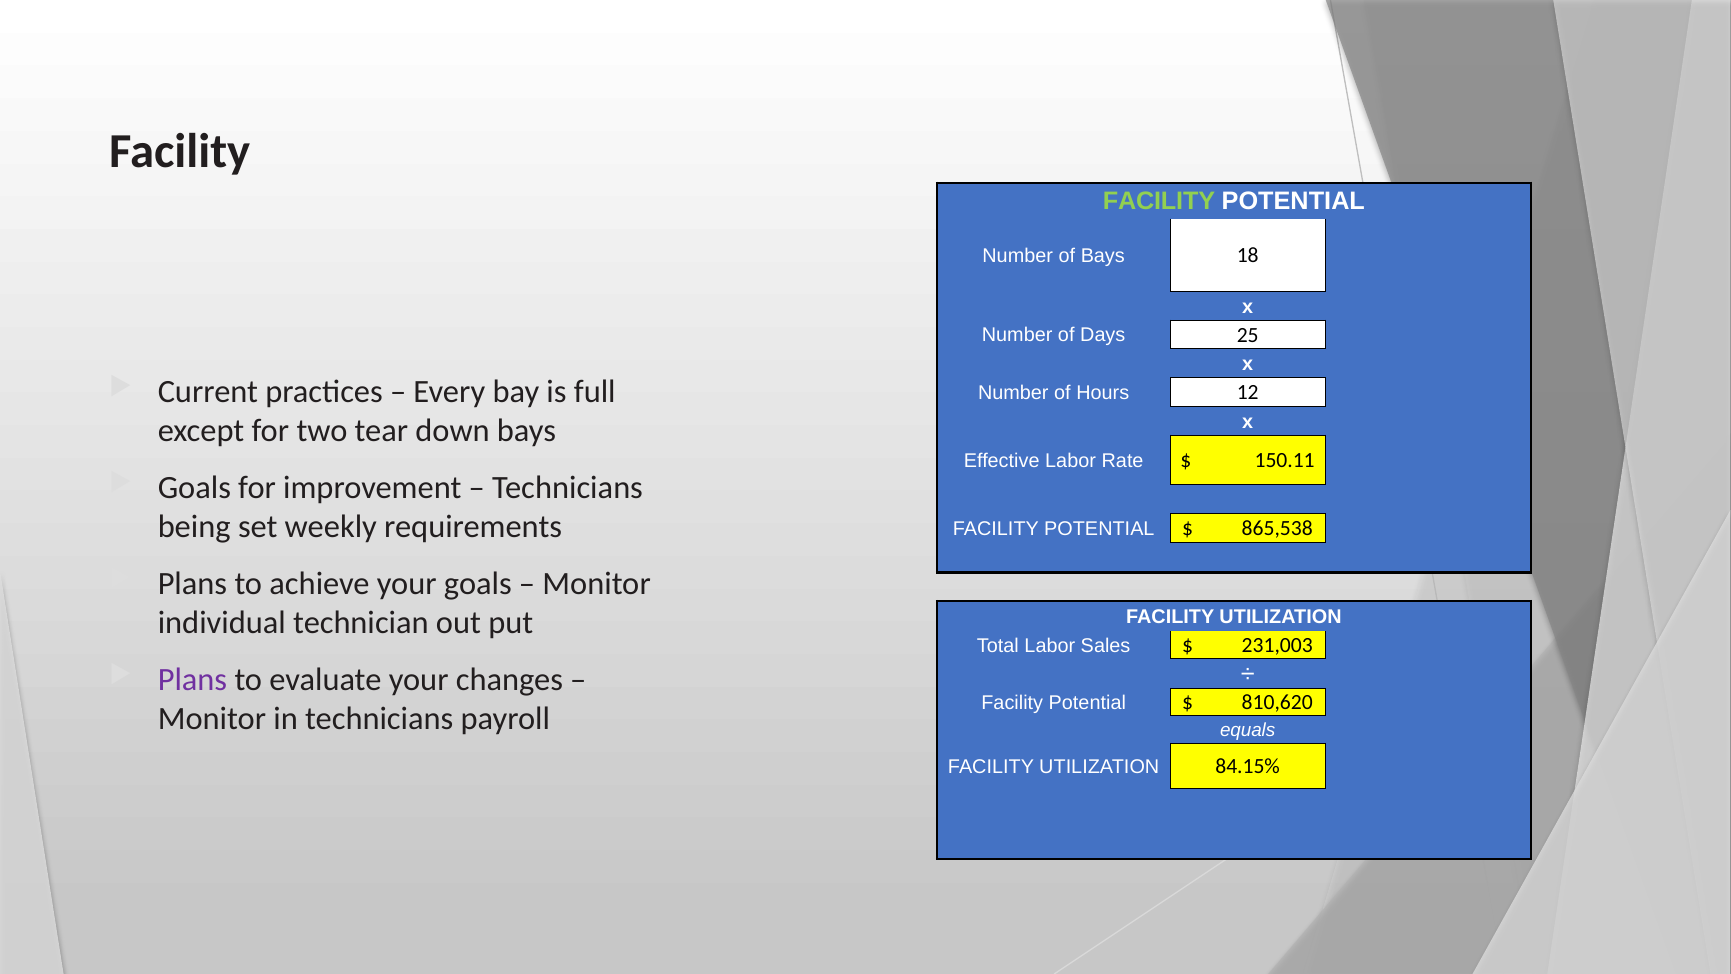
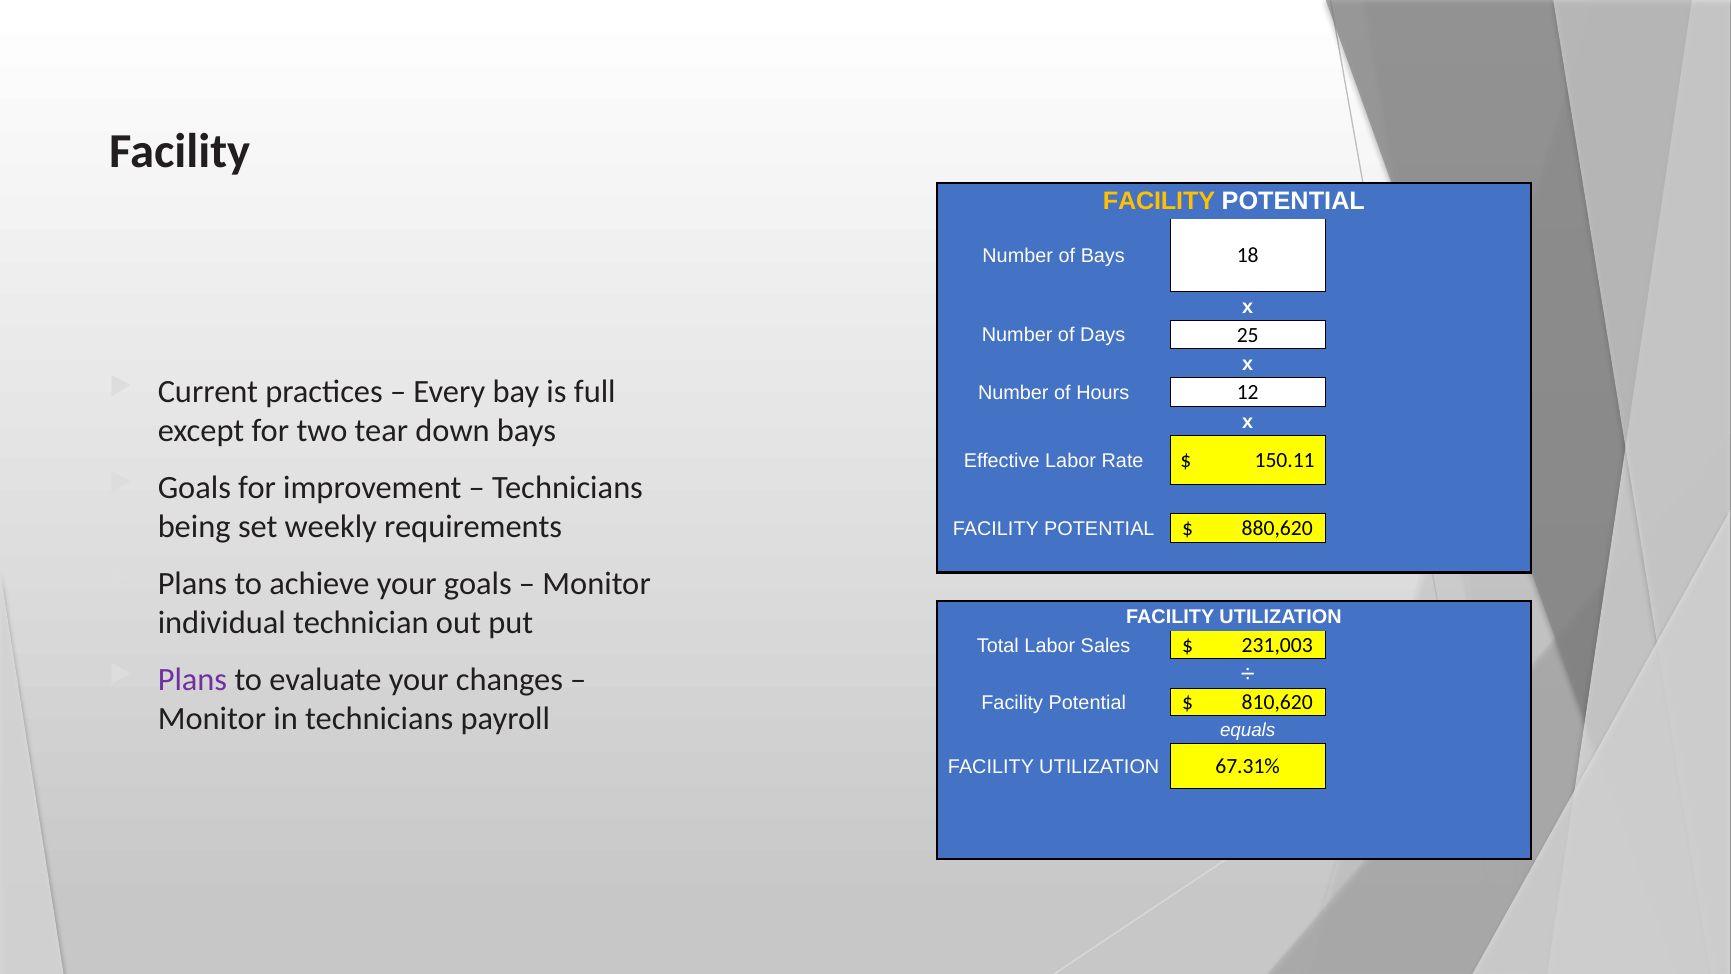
FACILITY at (1159, 202) colour: light green -> yellow
865,538: 865,538 -> 880,620
84.15%: 84.15% -> 67.31%
